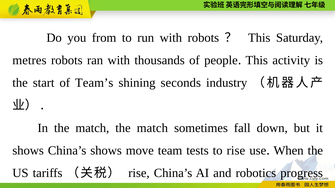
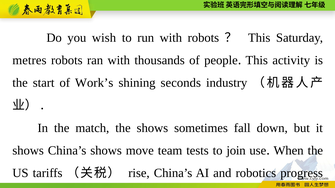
from: from -> wish
Team’s: Team’s -> Work’s
match the match: match -> shows
to rise: rise -> join
